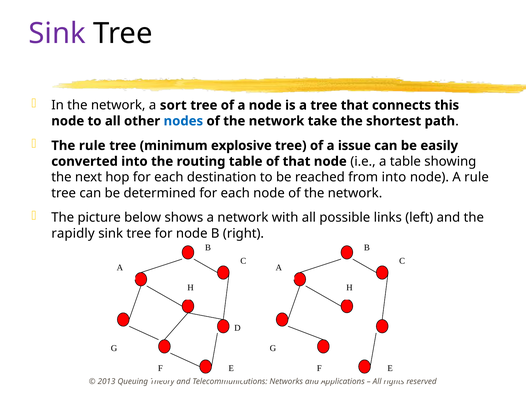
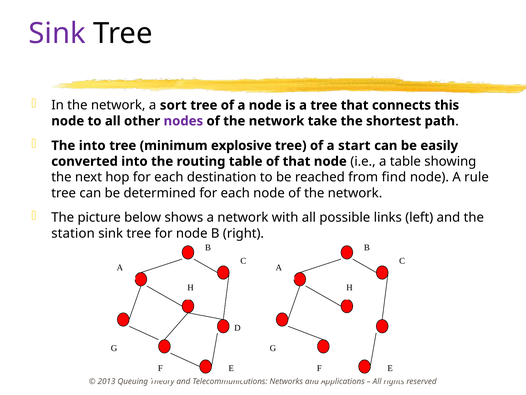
nodes colour: blue -> purple
The rule: rule -> into
issue: issue -> start
from into: into -> find
rapidly: rapidly -> station
